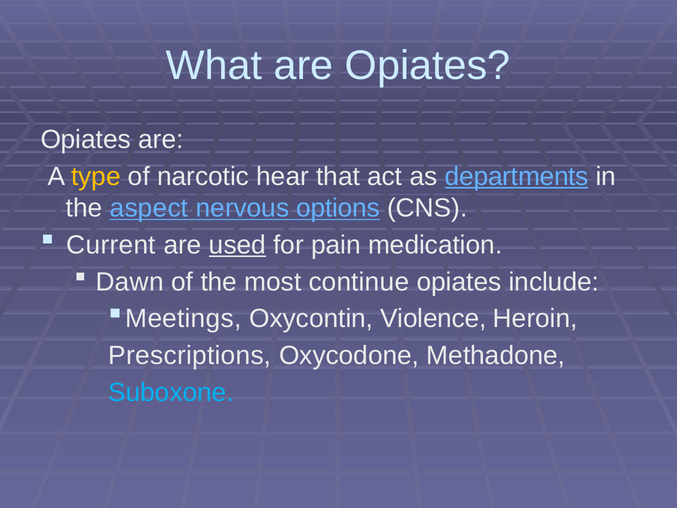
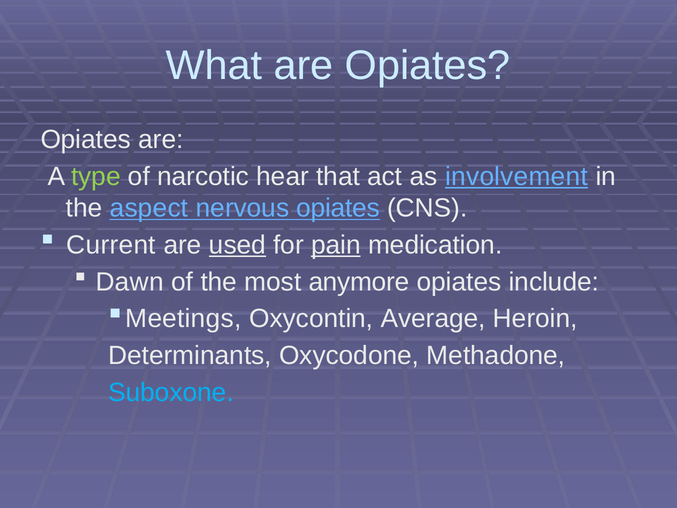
type colour: yellow -> light green
departments: departments -> involvement
nervous options: options -> opiates
pain underline: none -> present
continue: continue -> anymore
Violence: Violence -> Average
Prescriptions: Prescriptions -> Determinants
